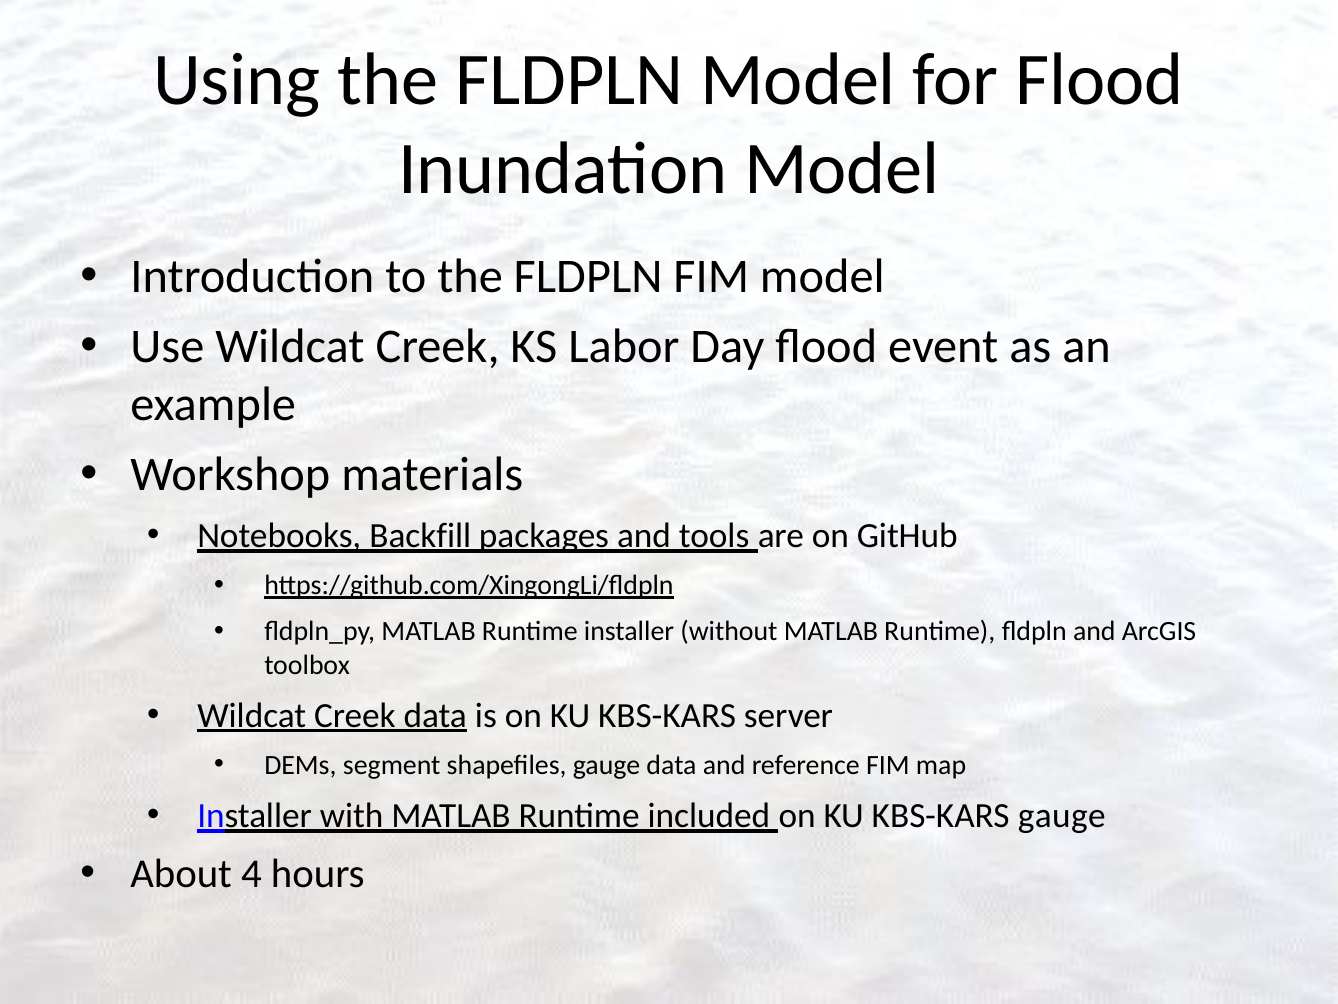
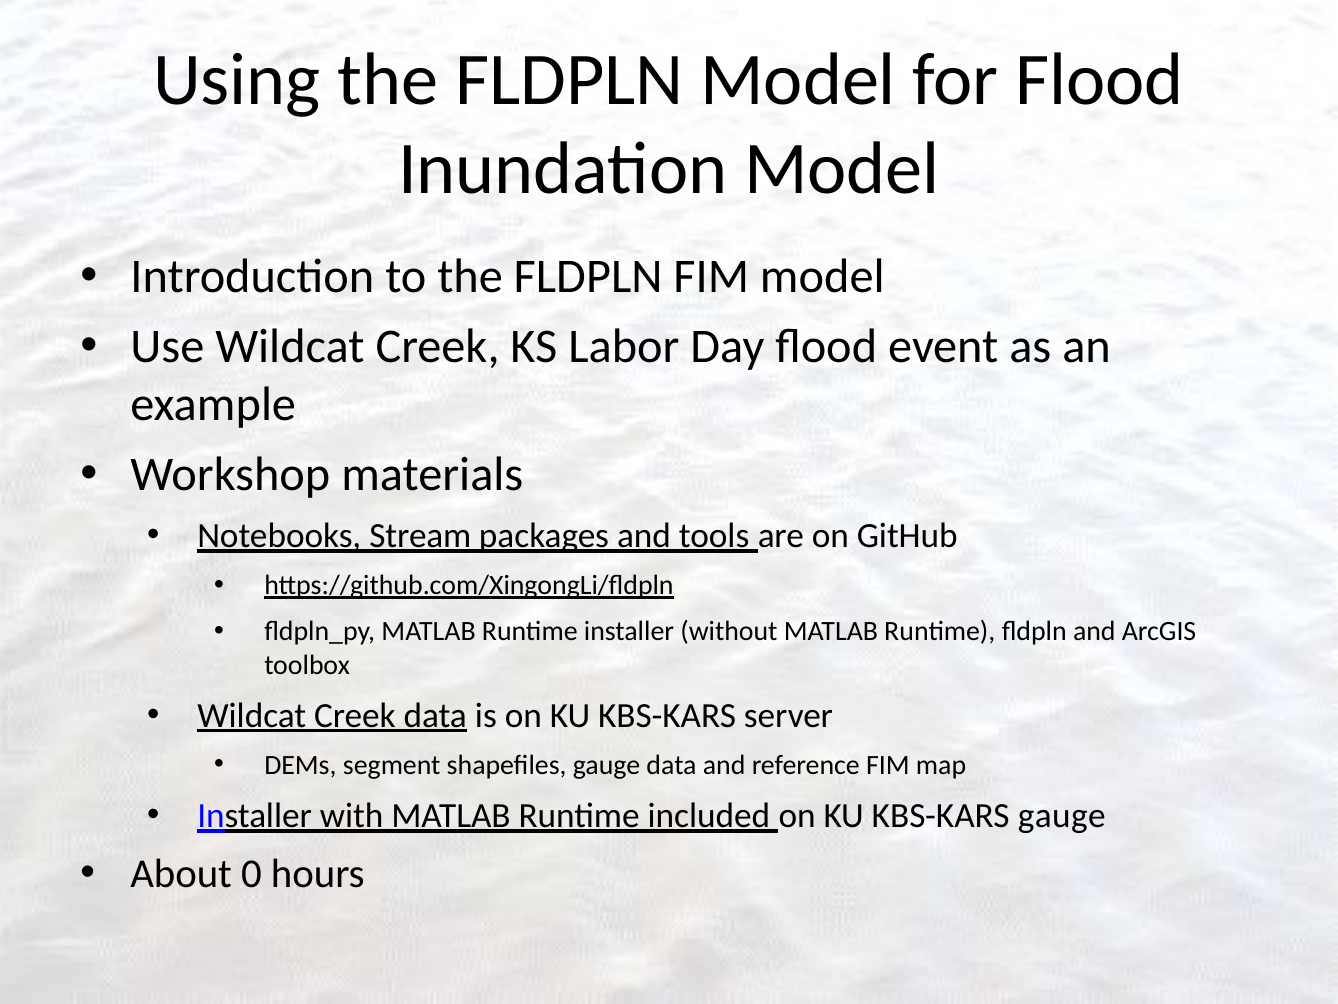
Backfill: Backfill -> Stream
4: 4 -> 0
